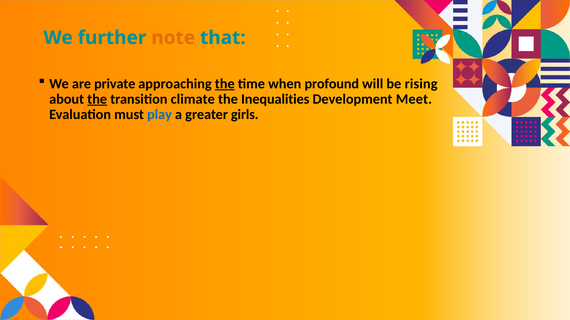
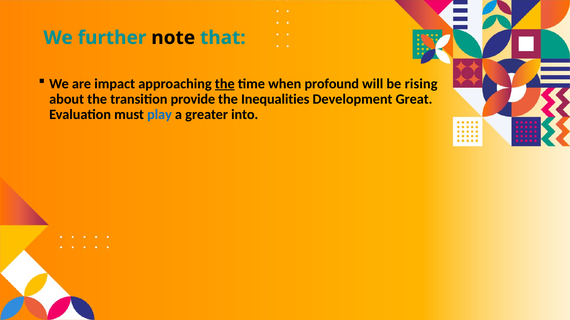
note colour: orange -> black
private: private -> impact
the at (97, 99) underline: present -> none
climate: climate -> provide
Meet: Meet -> Great
girls: girls -> into
